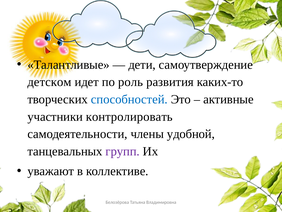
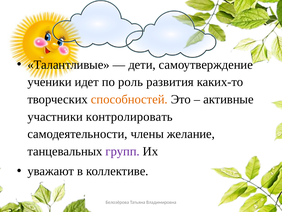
детском: детском -> ученики
способностей colour: blue -> orange
удобной: удобной -> желание
